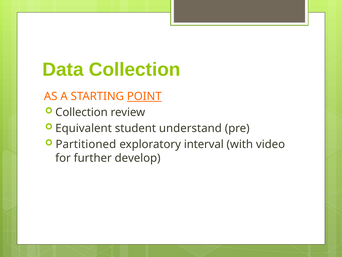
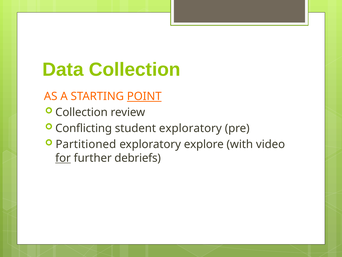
Equivalent: Equivalent -> Conflicting
student understand: understand -> exploratory
interval: interval -> explore
for underline: none -> present
develop: develop -> debriefs
